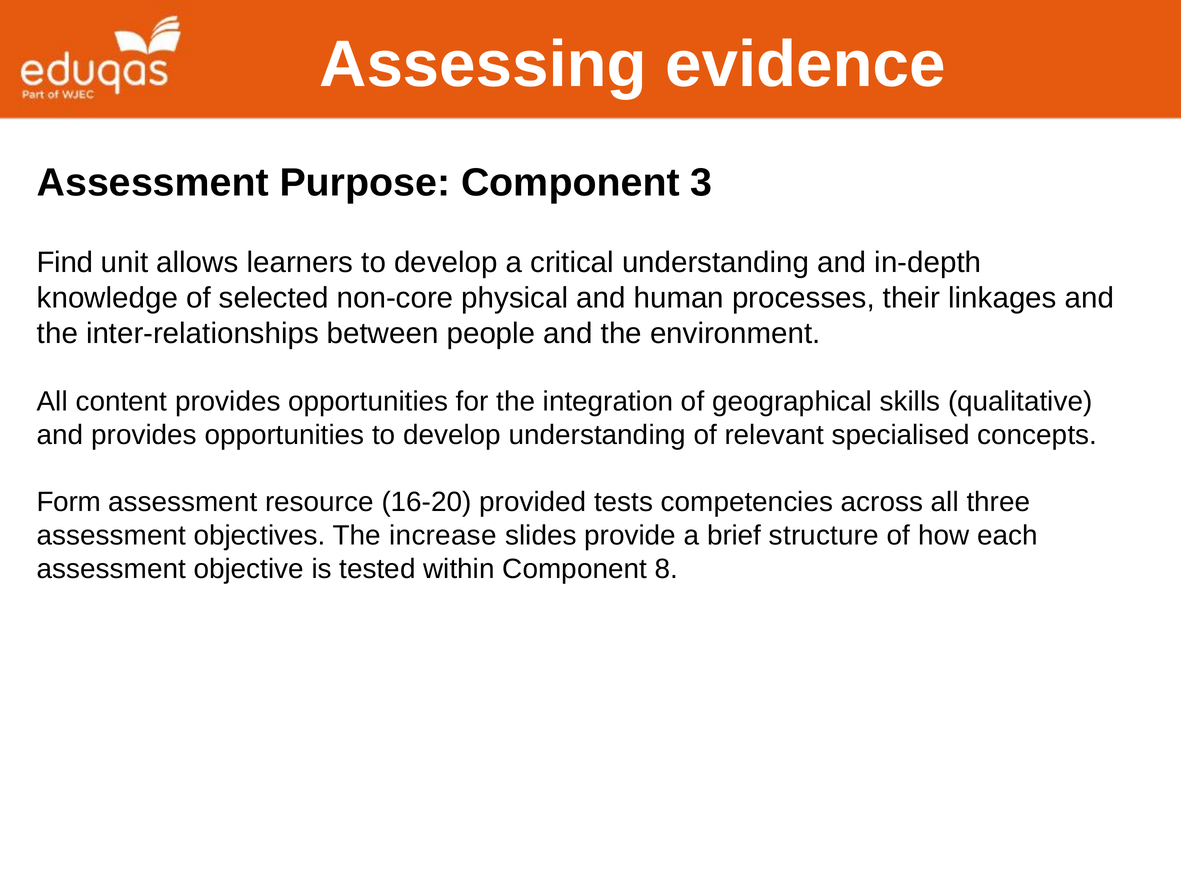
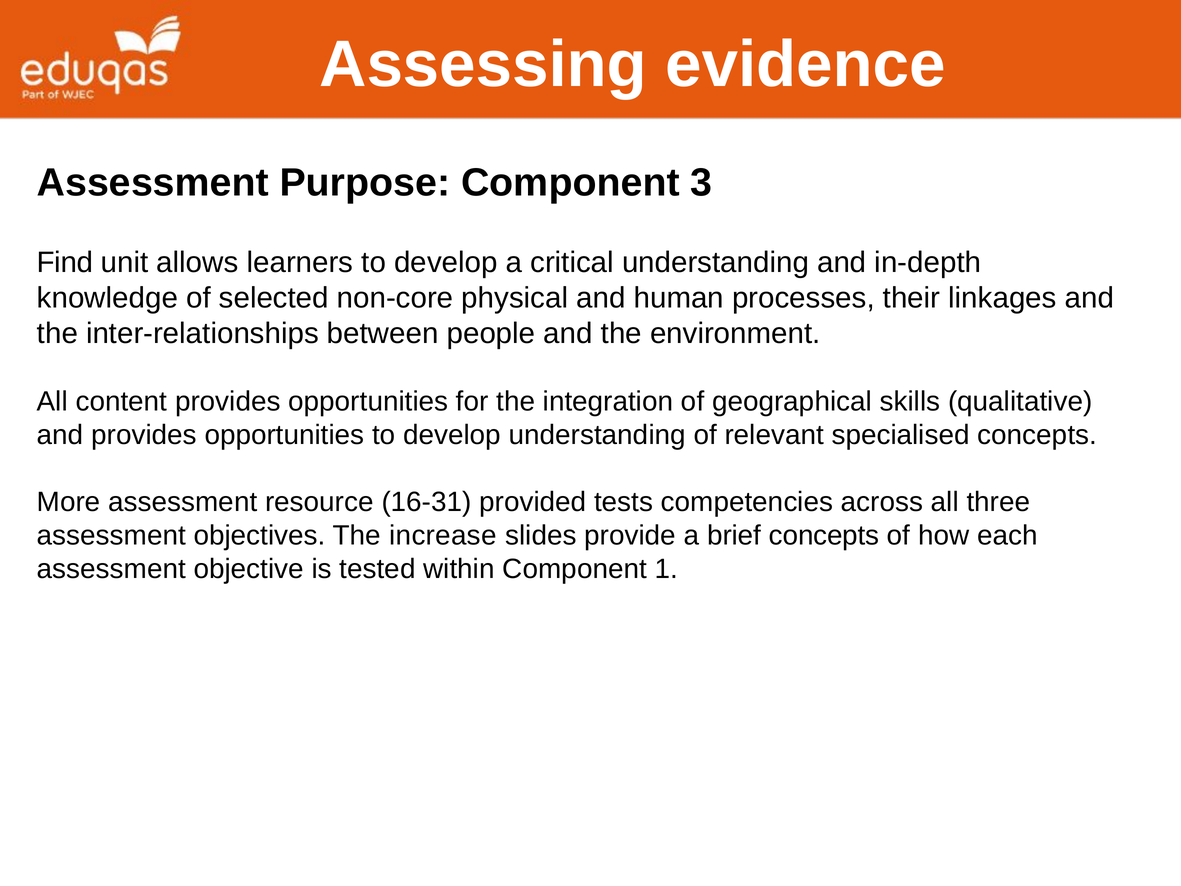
Form: Form -> More
16-20: 16-20 -> 16-31
brief structure: structure -> concepts
8: 8 -> 1
